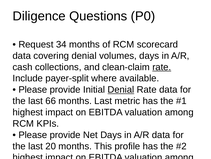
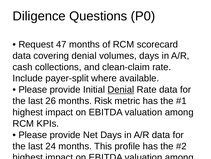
34: 34 -> 47
rate at (162, 67) underline: present -> none
66: 66 -> 26
months Last: Last -> Risk
20: 20 -> 24
